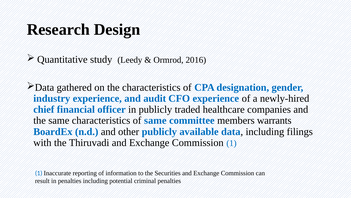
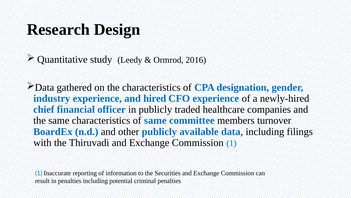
audit: audit -> hired
warrants: warrants -> turnover
